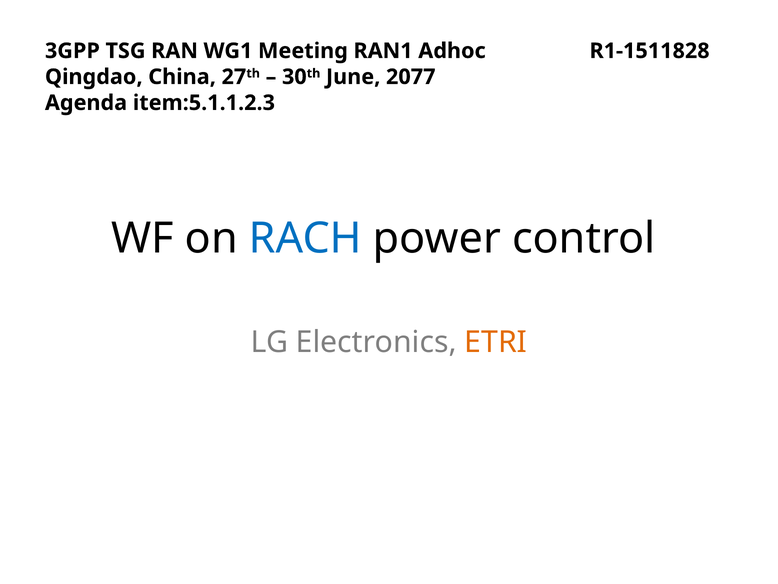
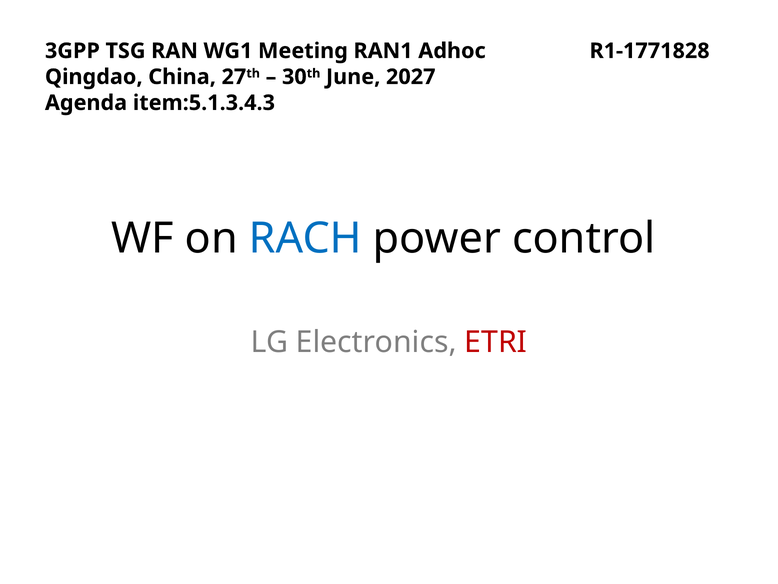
R1-1511828: R1-1511828 -> R1-1771828
2077: 2077 -> 2027
item:5.1.1.2.3: item:5.1.1.2.3 -> item:5.1.3.4.3
ETRI colour: orange -> red
